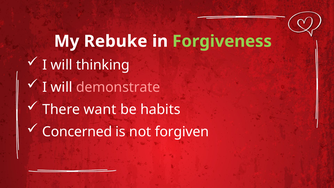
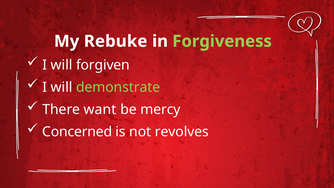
thinking: thinking -> forgiven
demonstrate colour: pink -> light green
habits: habits -> mercy
forgiven: forgiven -> revolves
